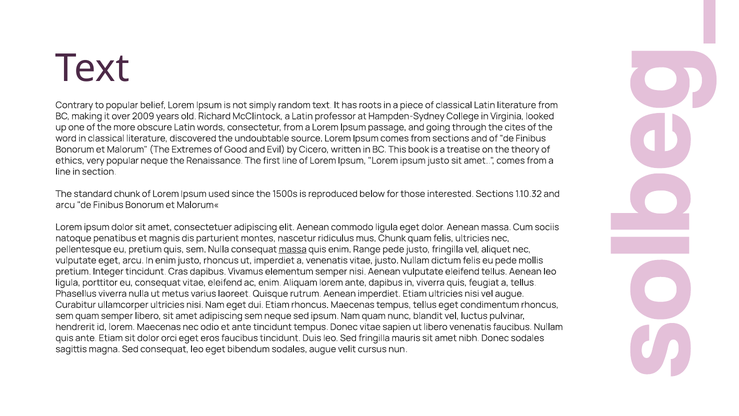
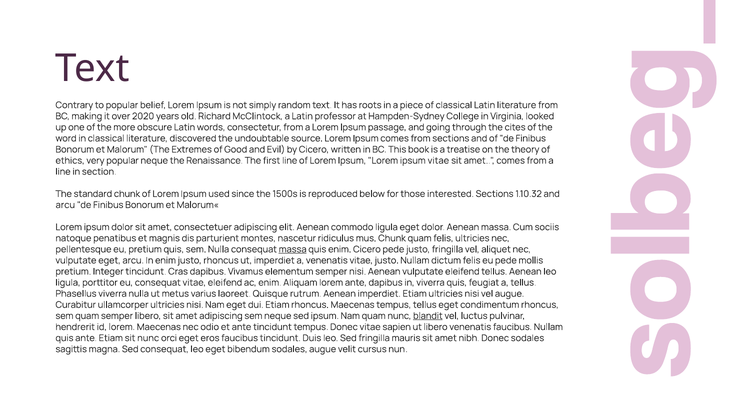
2009: 2009 -> 2020
ipsum justo: justo -> vitae
enim Range: Range -> Cicero
blandit underline: none -> present
sit dolor: dolor -> nunc
